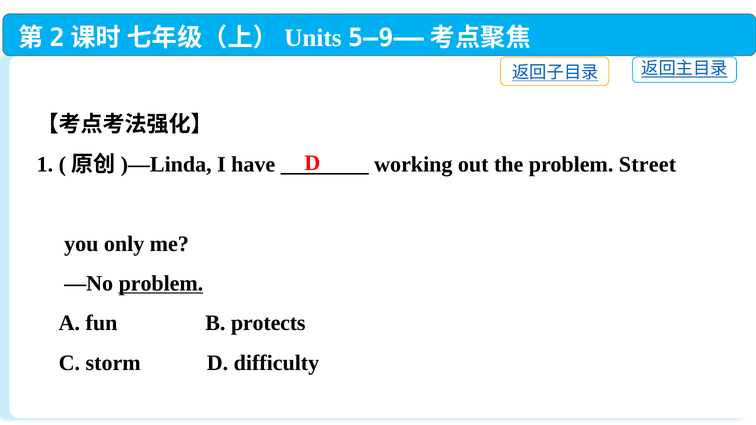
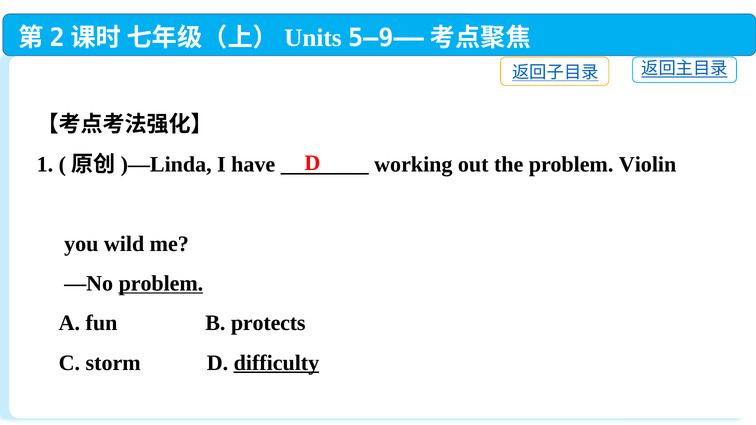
Street: Street -> Violin
only: only -> wild
difficulty underline: none -> present
